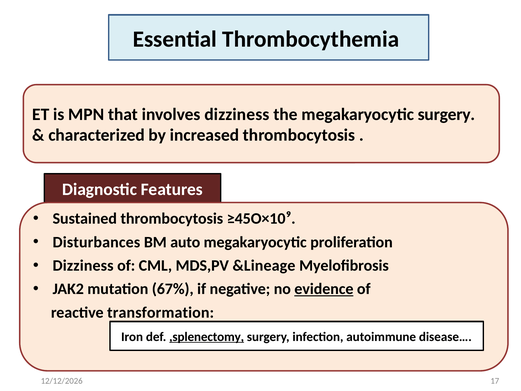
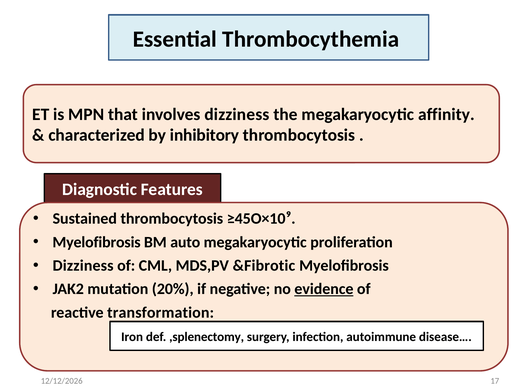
megakaryocytic surgery: surgery -> affinity
increased: increased -> inhibitory
Disturbances at (96, 242): Disturbances -> Myelofibrosis
&Lineage: &Lineage -> &Fibrotic
67%: 67% -> 20%
,splenectomy underline: present -> none
